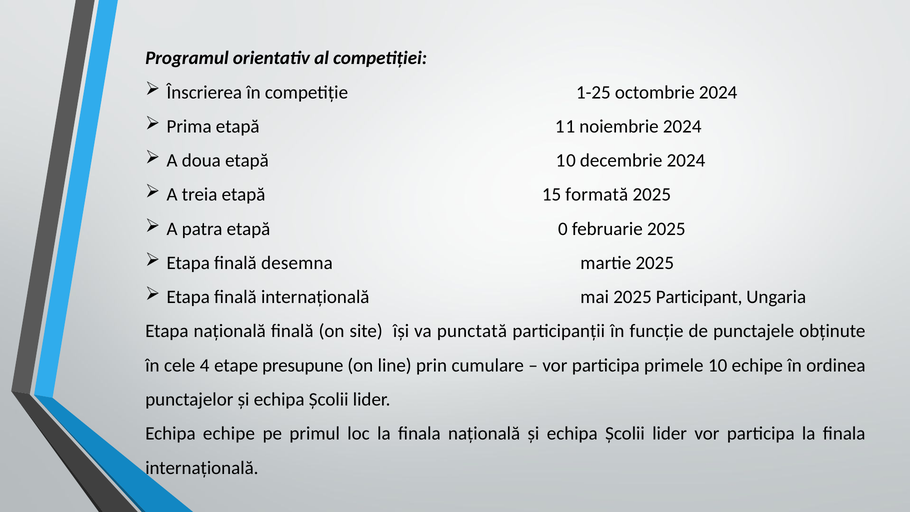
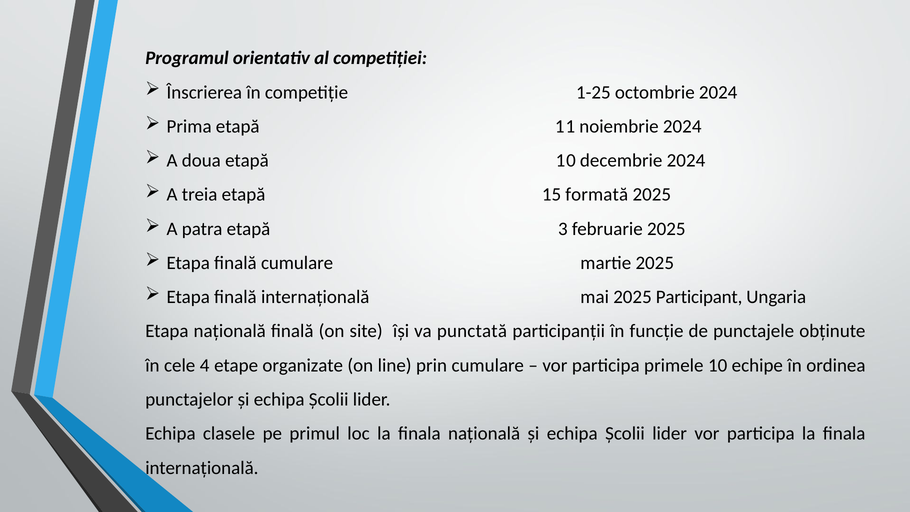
0: 0 -> 3
finală desemna: desemna -> cumulare
presupune: presupune -> organizate
Echipa echipe: echipe -> clasele
